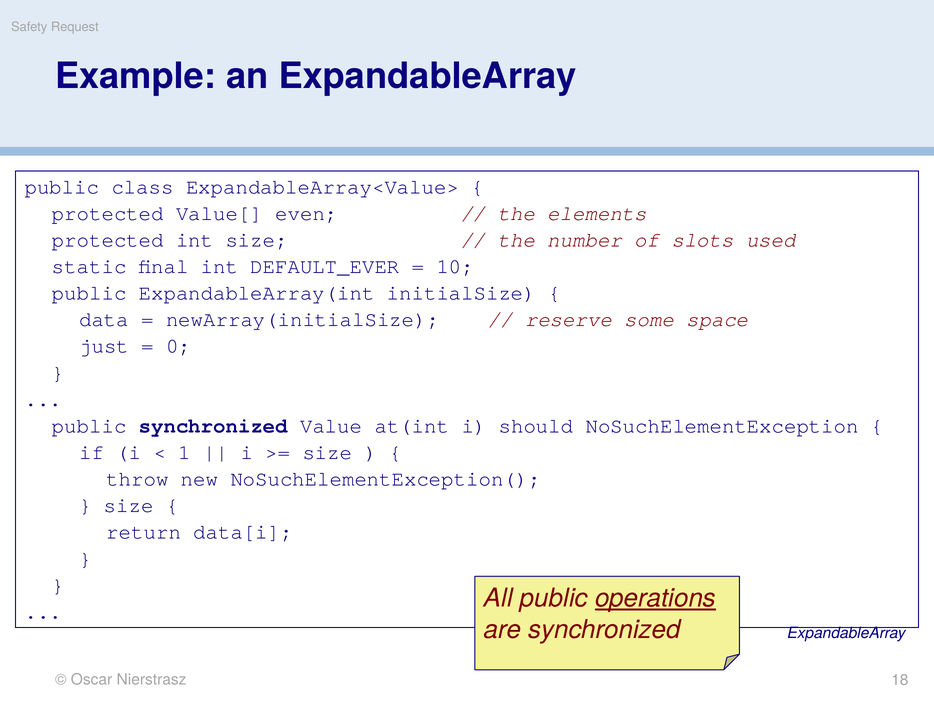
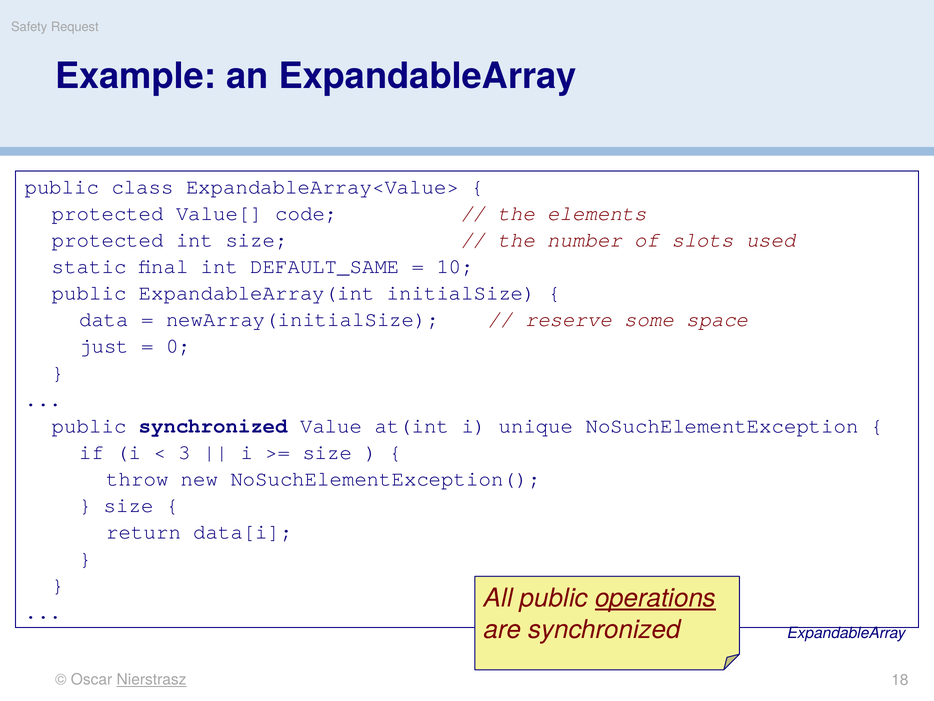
even: even -> code
DEFAULT_EVER: DEFAULT_EVER -> DEFAULT_SAME
should: should -> unique
1: 1 -> 3
Nierstrasz underline: none -> present
